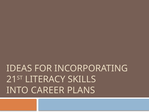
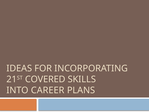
LITERACY: LITERACY -> COVERED
